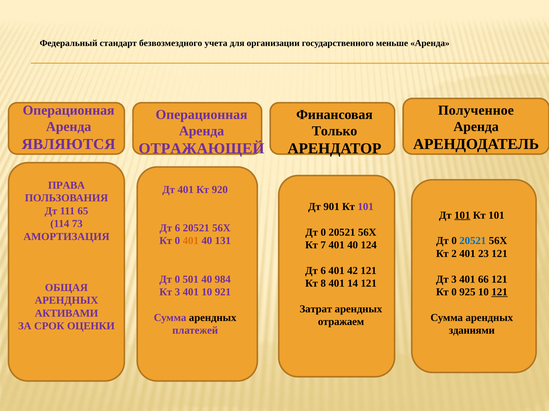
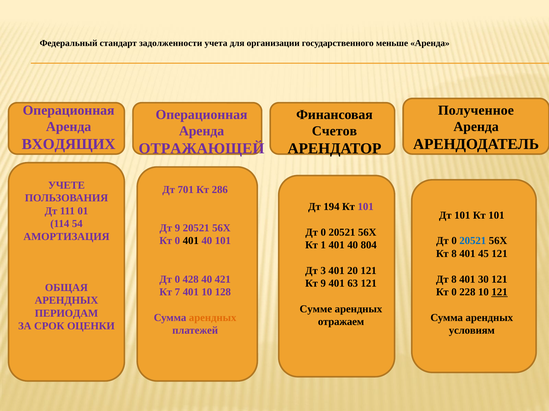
безвозмездного: безвозмездного -> задолженности
Только: Только -> Счетов
ЯВЛЯЮТСЯ: ЯВЛЯЮТСЯ -> ВХОДЯЩИХ
ПРАВА: ПРАВА -> УЧЕТЕ
Дт 401: 401 -> 701
920: 920 -> 286
901: 901 -> 194
65: 65 -> 01
101 at (462, 216) underline: present -> none
73: 73 -> 54
6 at (177, 228): 6 -> 9
401 at (191, 241) colour: orange -> black
40 131: 131 -> 101
7: 7 -> 1
124: 124 -> 804
Кт 2: 2 -> 8
23: 23 -> 45
6 at (323, 271): 6 -> 3
42: 42 -> 20
501: 501 -> 428
984: 984 -> 421
Дт 3: 3 -> 8
66: 66 -> 30
Кт 8: 8 -> 9
14: 14 -> 63
Кт 3: 3 -> 7
921: 921 -> 128
925: 925 -> 228
Затрат: Затрат -> Сумме
АКТИВАМИ: АКТИВАМИ -> ПЕРИОДАМ
арендных at (213, 318) colour: black -> orange
зданиями: зданиями -> условиям
